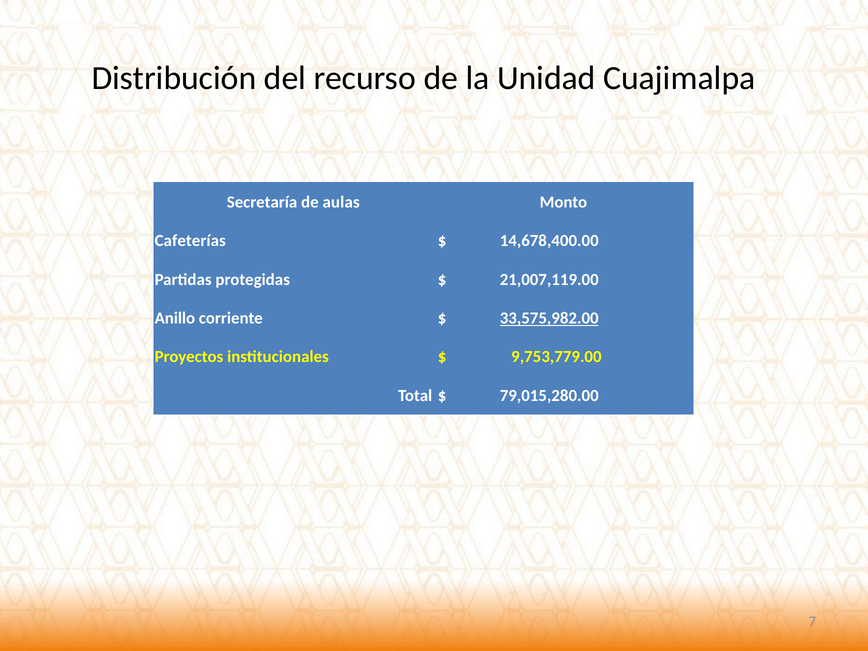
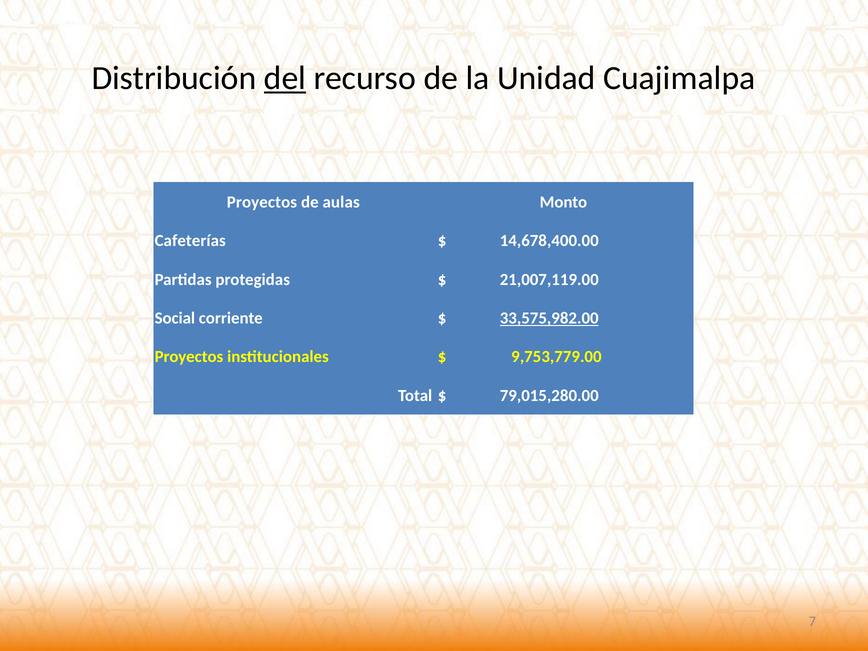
del underline: none -> present
Secretaría at (262, 202): Secretaría -> Proyectos
Anillo: Anillo -> Social
